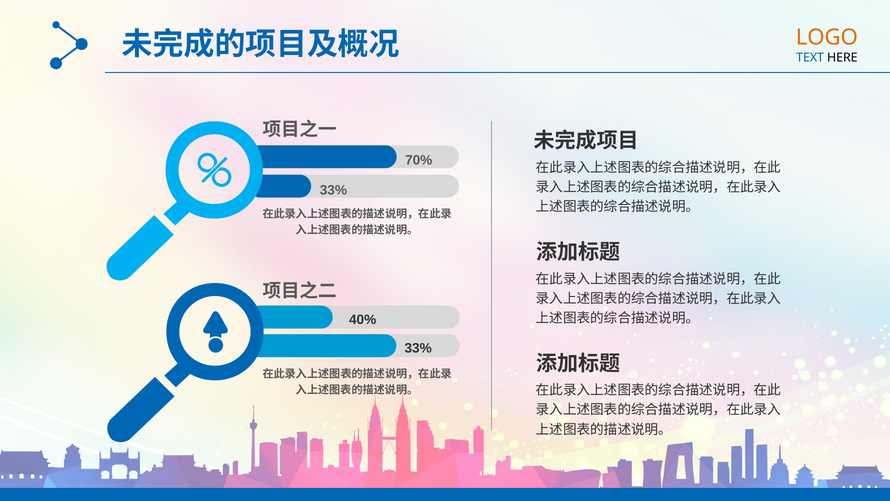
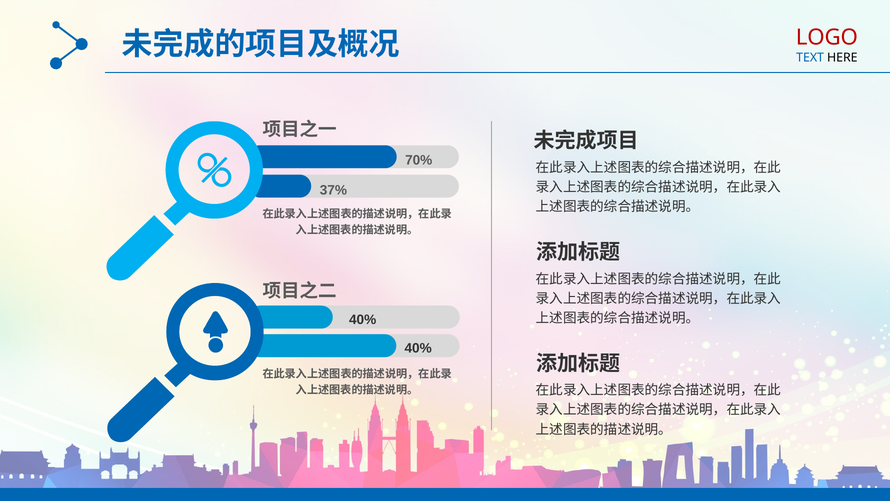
LOGO colour: orange -> red
33% at (333, 190): 33% -> 37%
33% at (418, 348): 33% -> 40%
